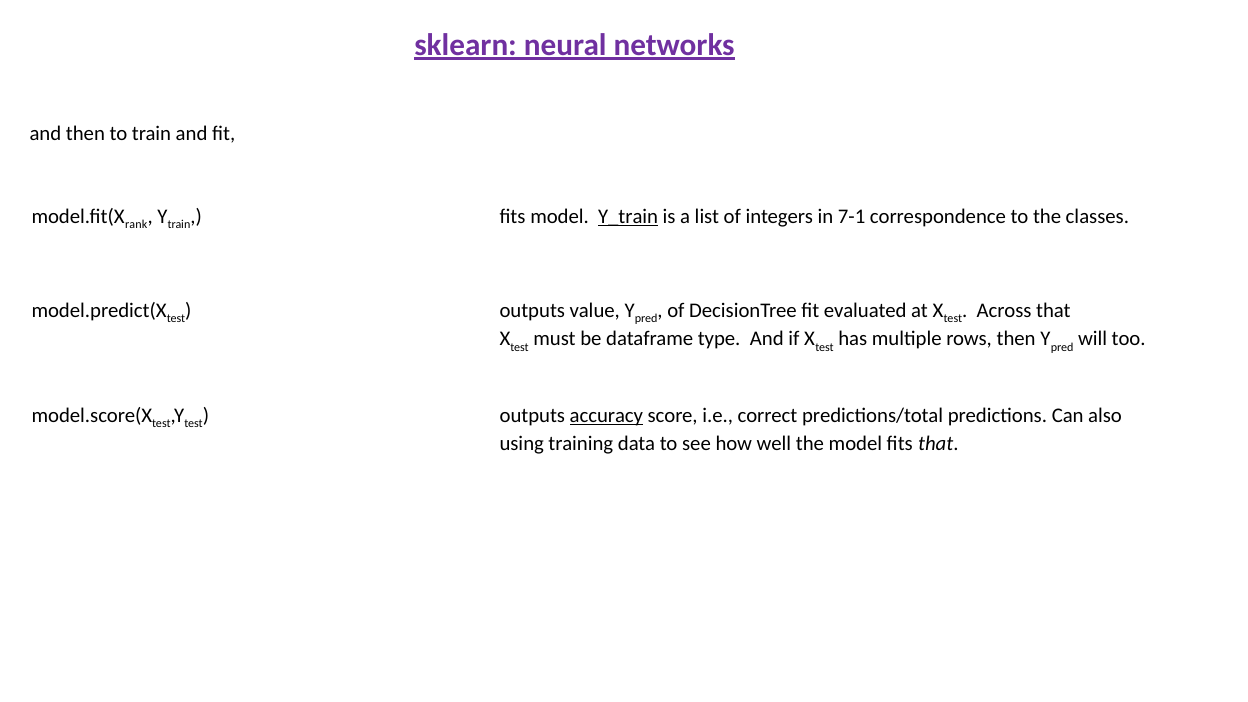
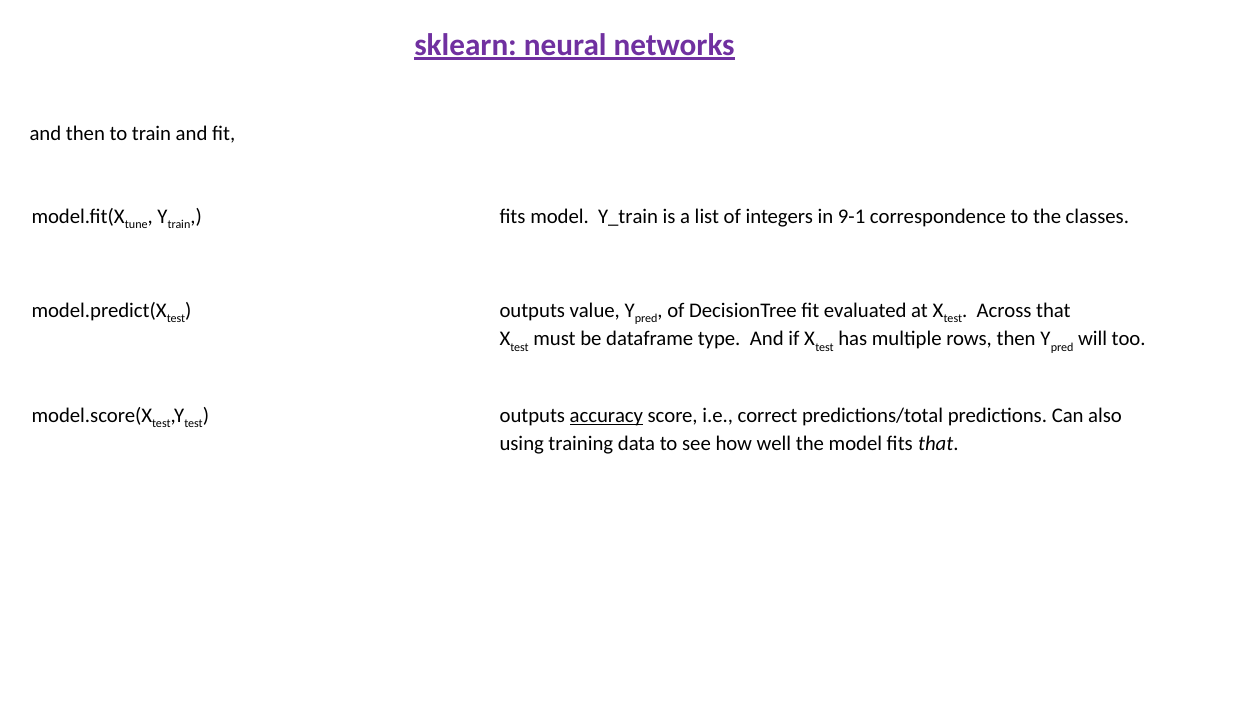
rank: rank -> tune
Y_train underline: present -> none
7-1: 7-1 -> 9-1
